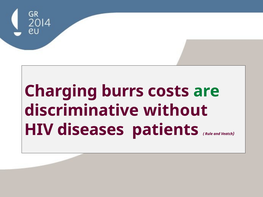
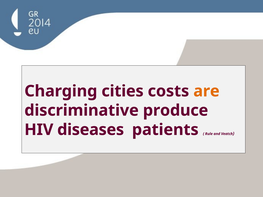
burrs: burrs -> cities
are colour: green -> orange
without: without -> produce
